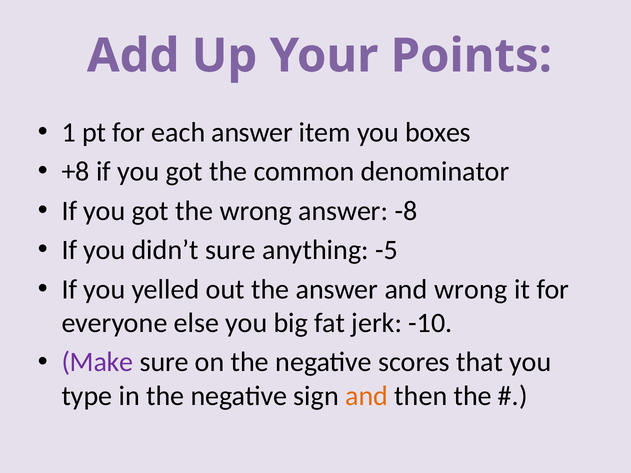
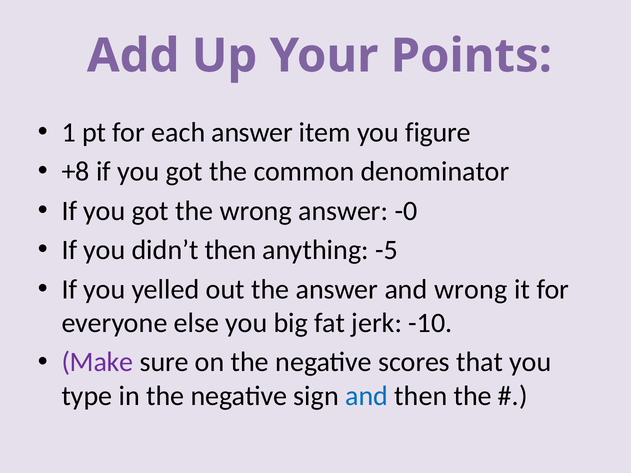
boxes: boxes -> figure
-8: -8 -> -0
didn’t sure: sure -> then
and at (367, 396) colour: orange -> blue
